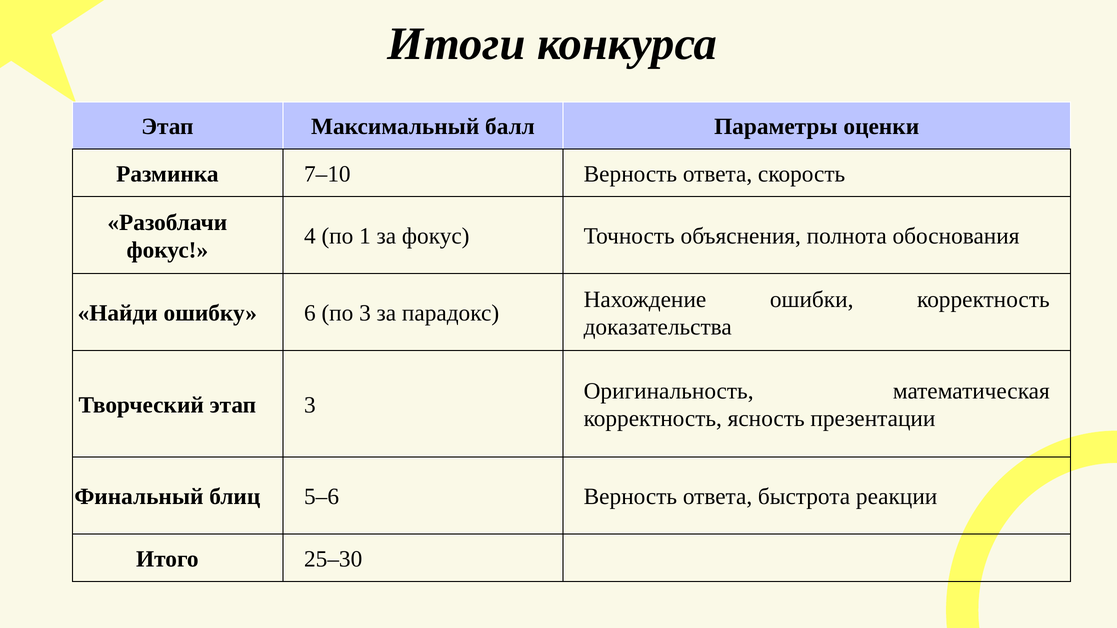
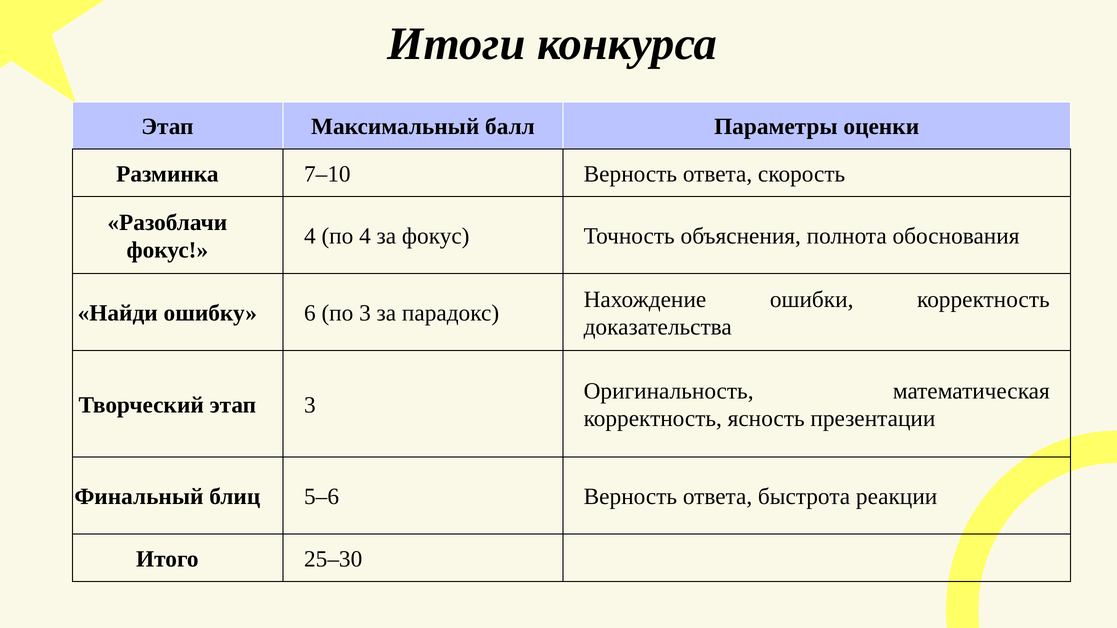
по 1: 1 -> 4
